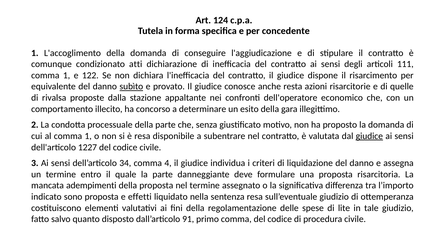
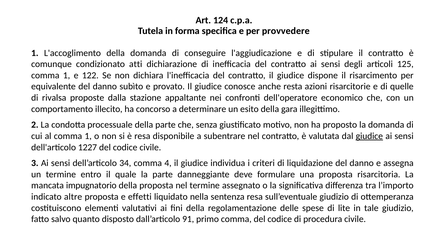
concedente: concedente -> provvedere
111: 111 -> 125
subìto underline: present -> none
adempimenti: adempimenti -> impugnatorio
sono: sono -> altre
